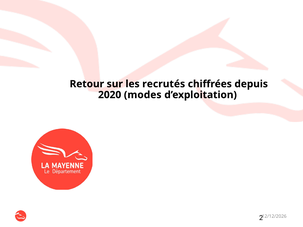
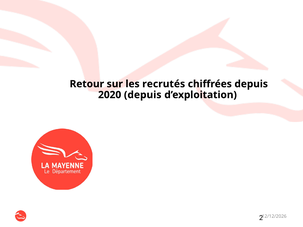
2020 modes: modes -> depuis
